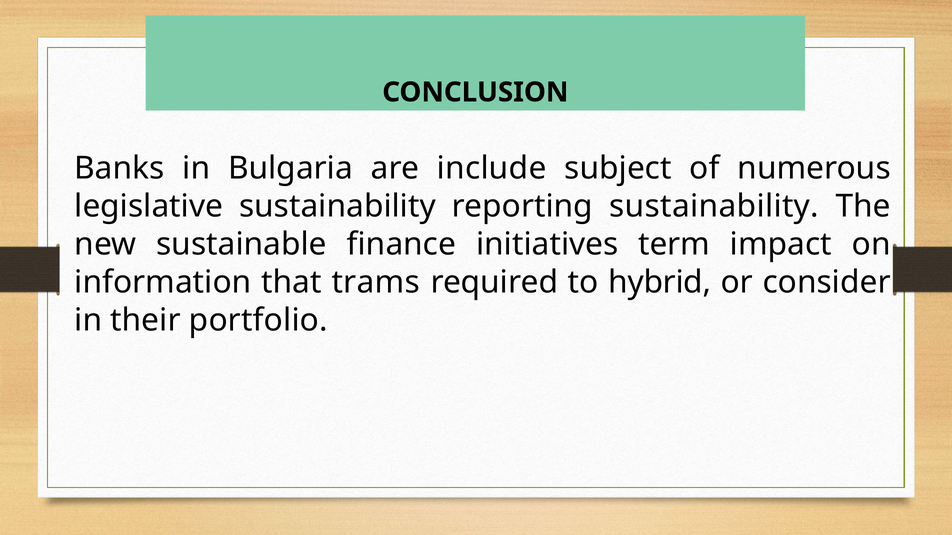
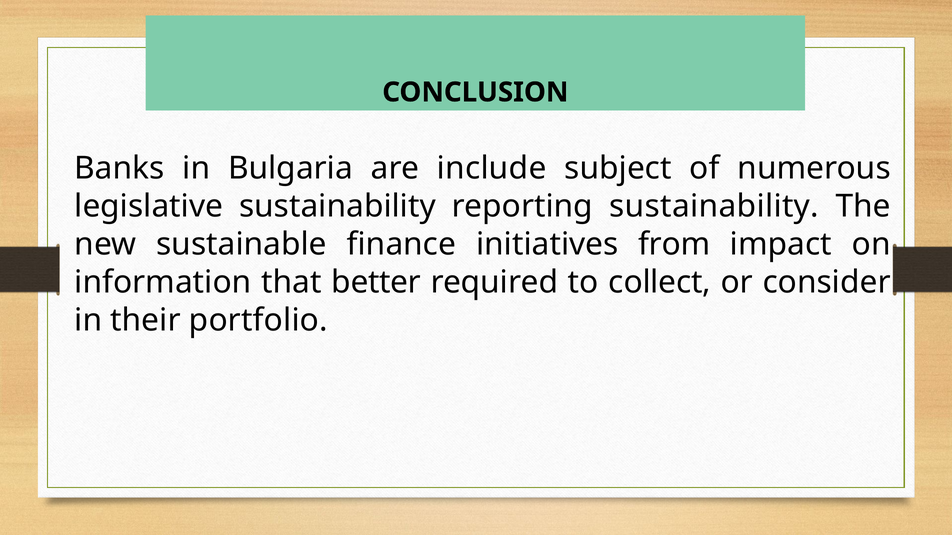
term: term -> from
trams: trams -> better
hybrid: hybrid -> collect
